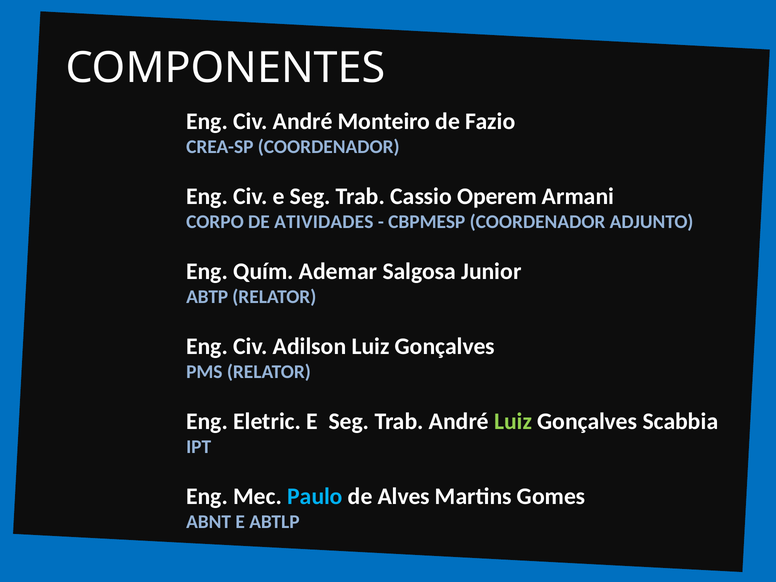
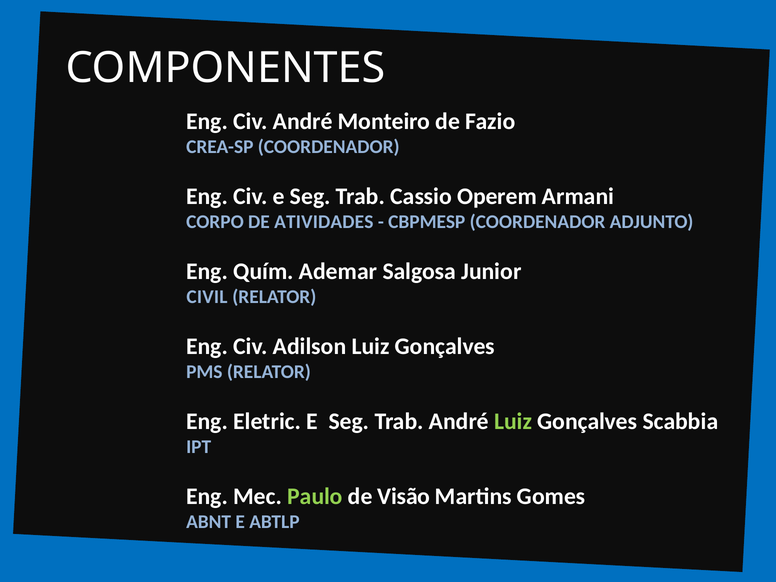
ABTP: ABTP -> CIVIL
Paulo colour: light blue -> light green
Alves: Alves -> Visão
